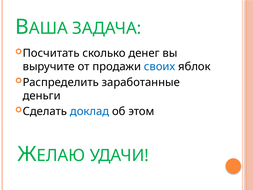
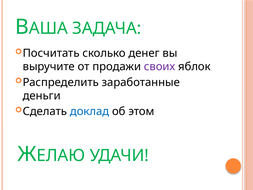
своих colour: blue -> purple
